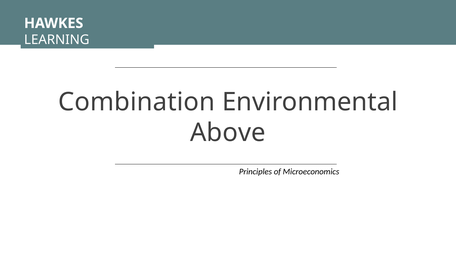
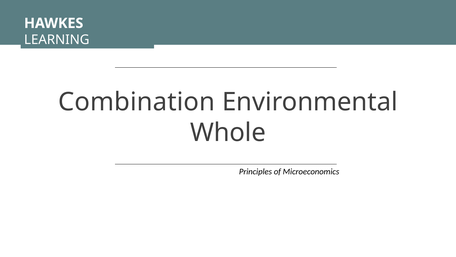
Above: Above -> Whole
